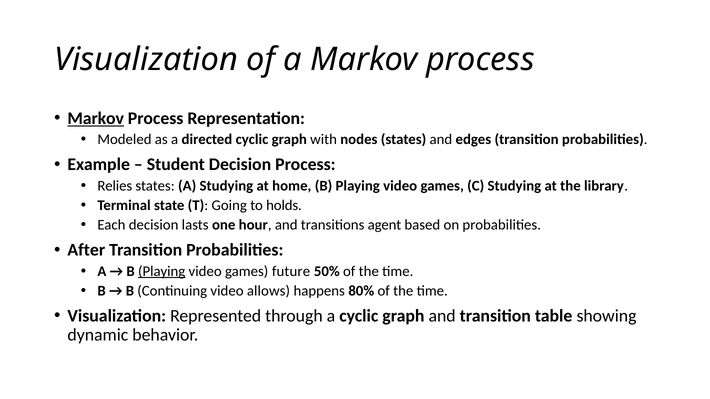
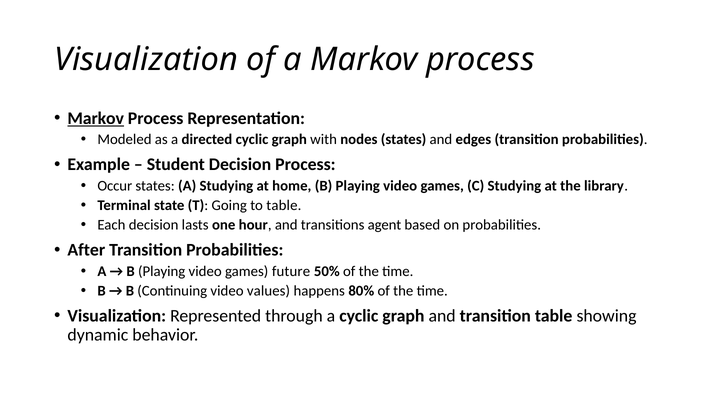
Relies: Relies -> Occur
to holds: holds -> table
Playing at (162, 272) underline: present -> none
allows: allows -> values
